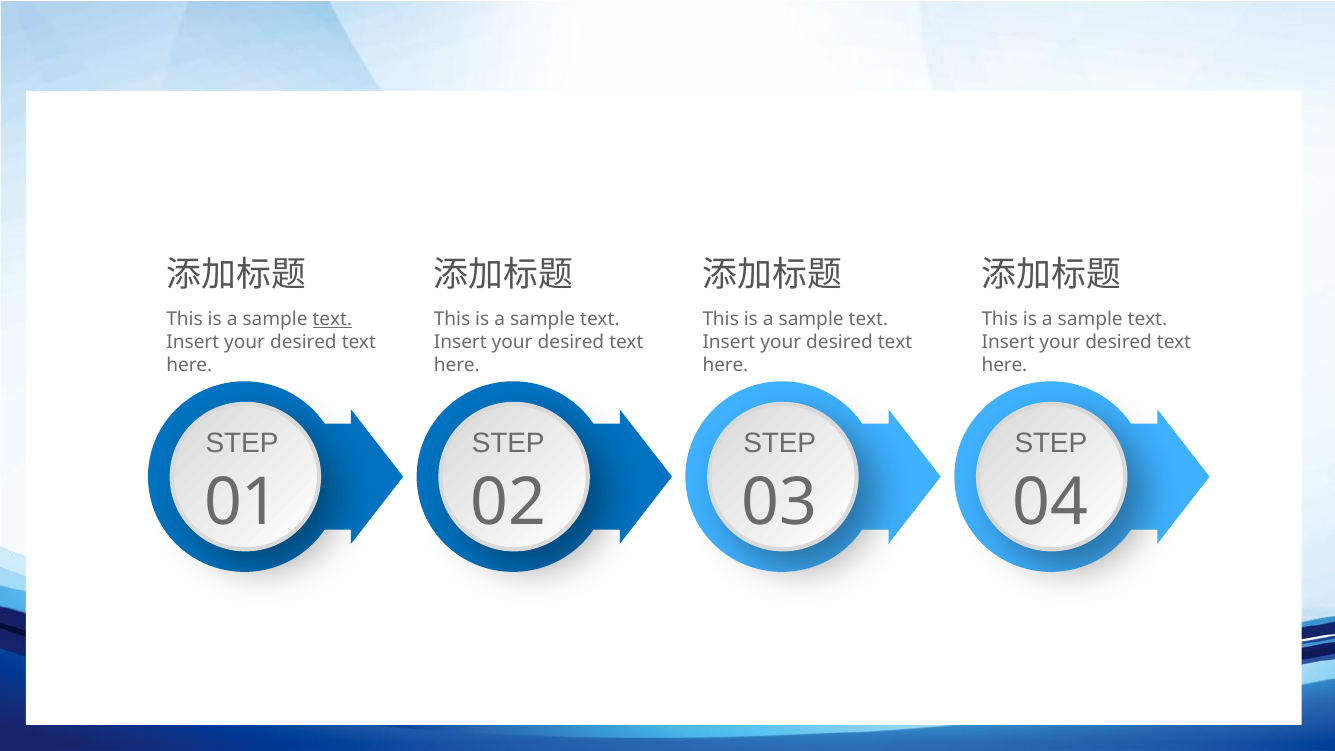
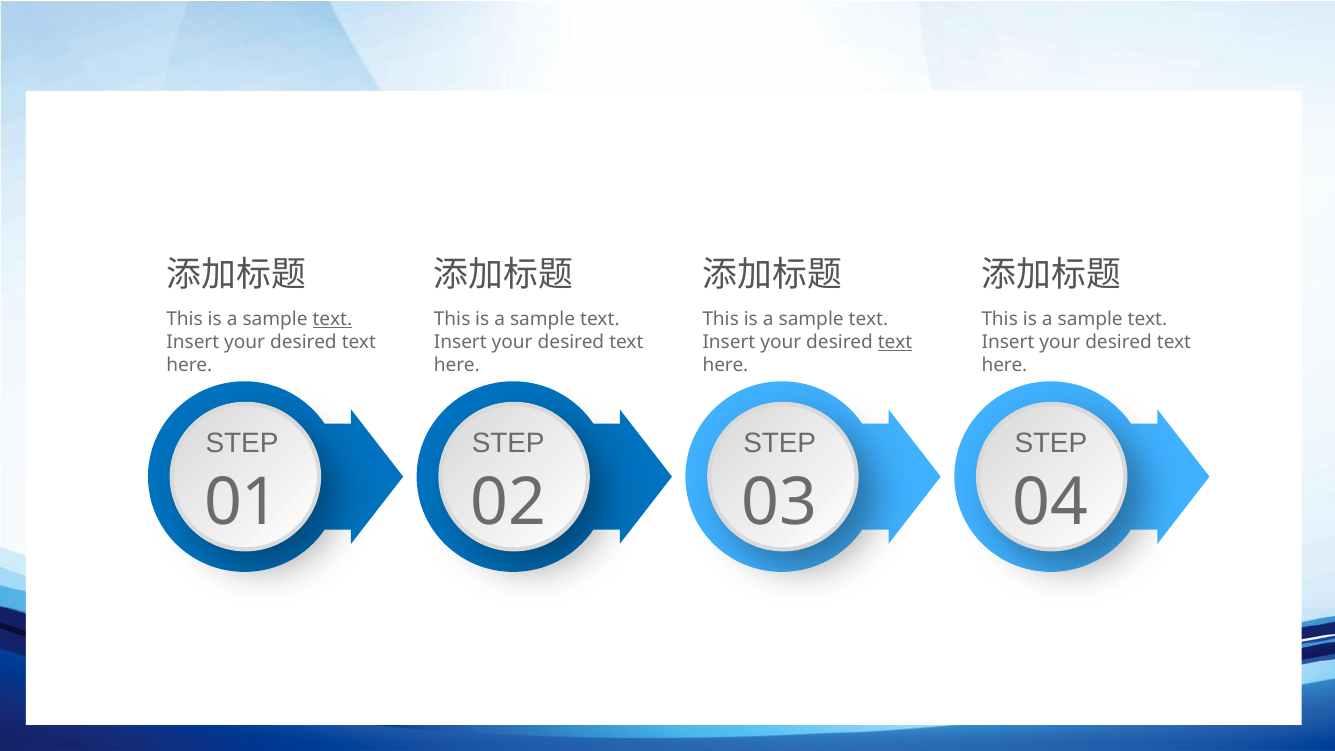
text at (895, 342) underline: none -> present
